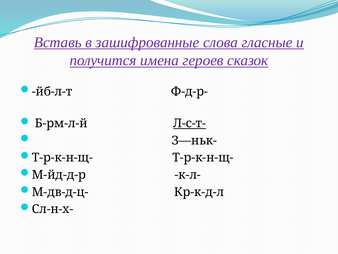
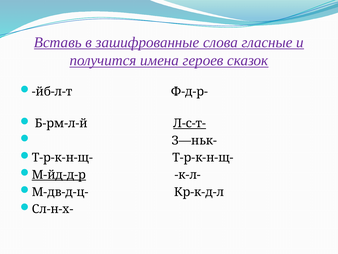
М-йд-д-р underline: none -> present
